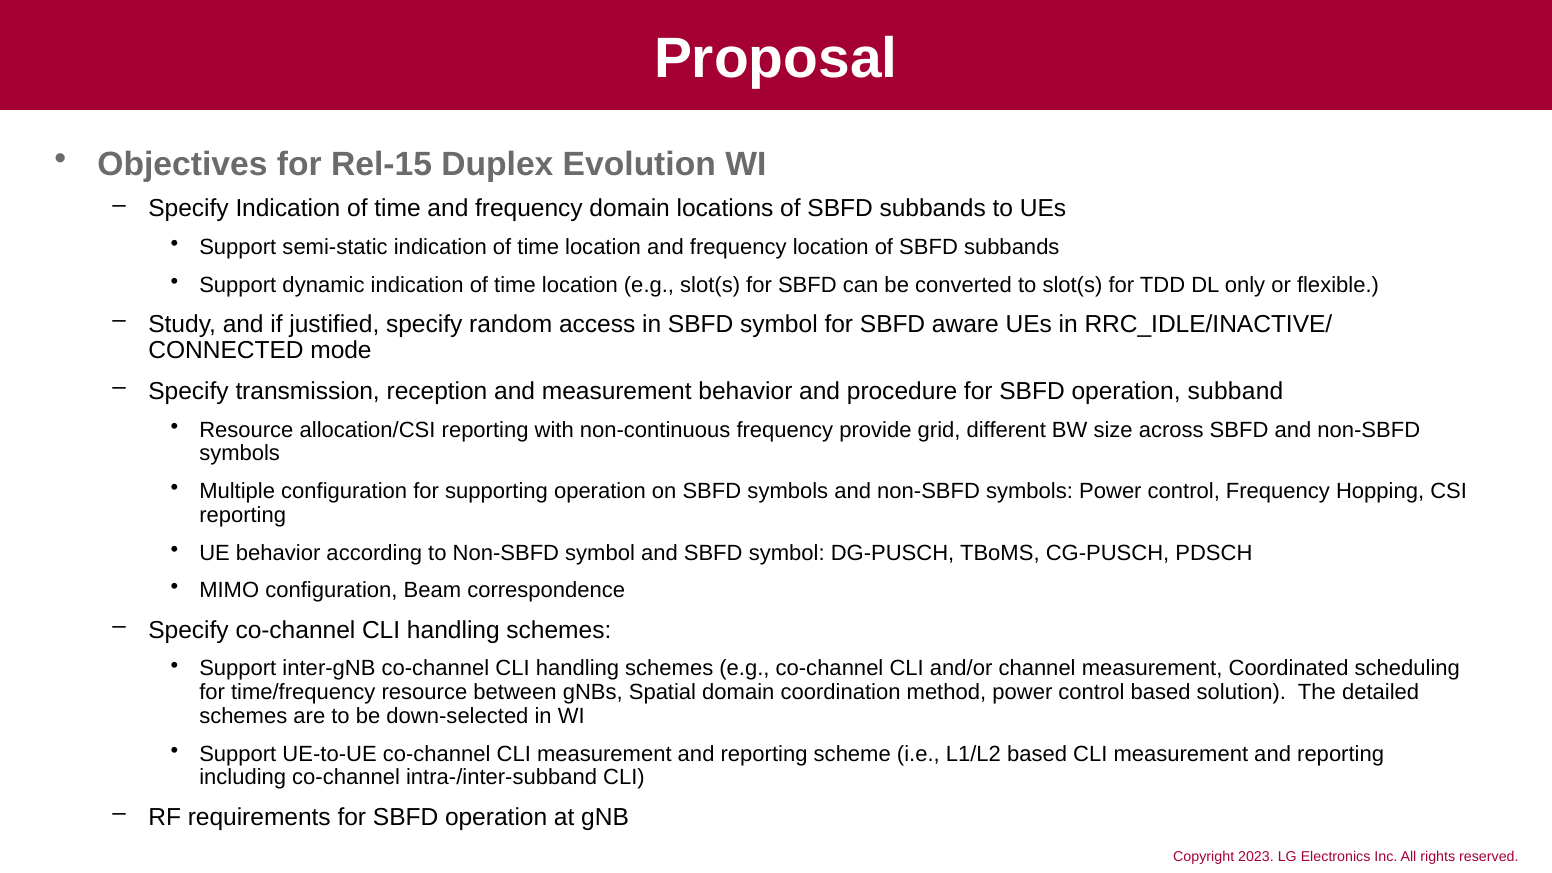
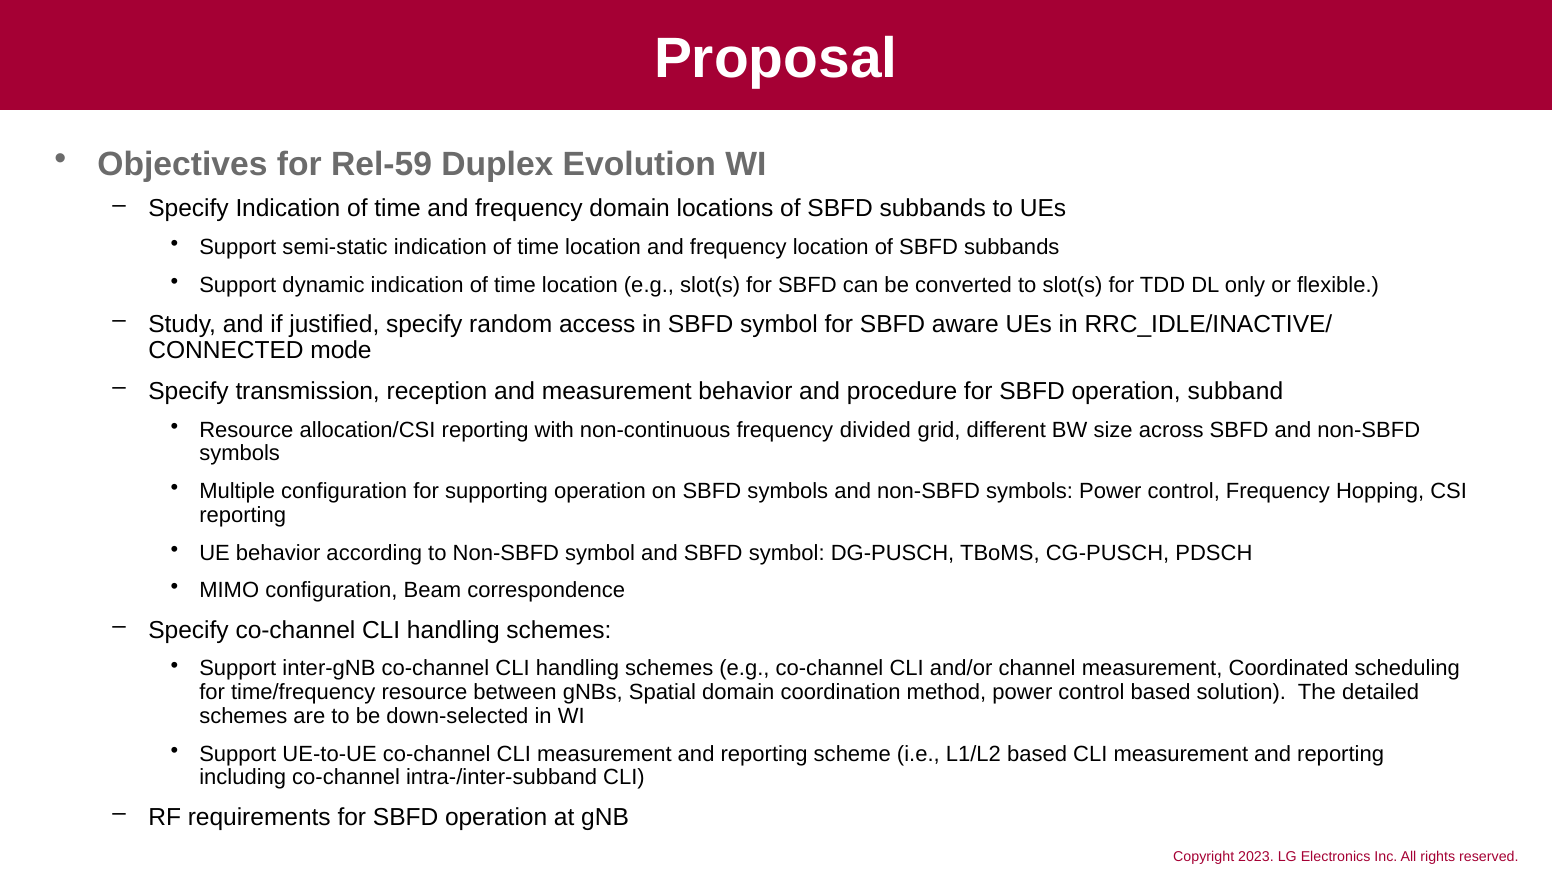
Rel-15: Rel-15 -> Rel-59
provide: provide -> divided
